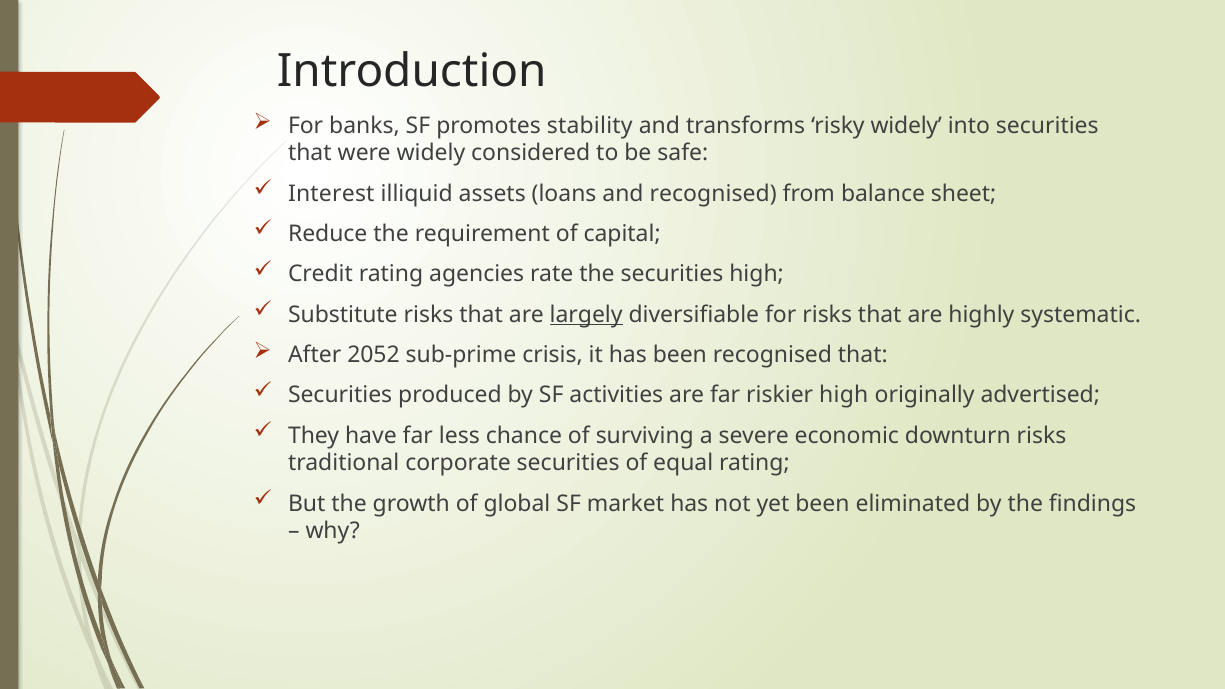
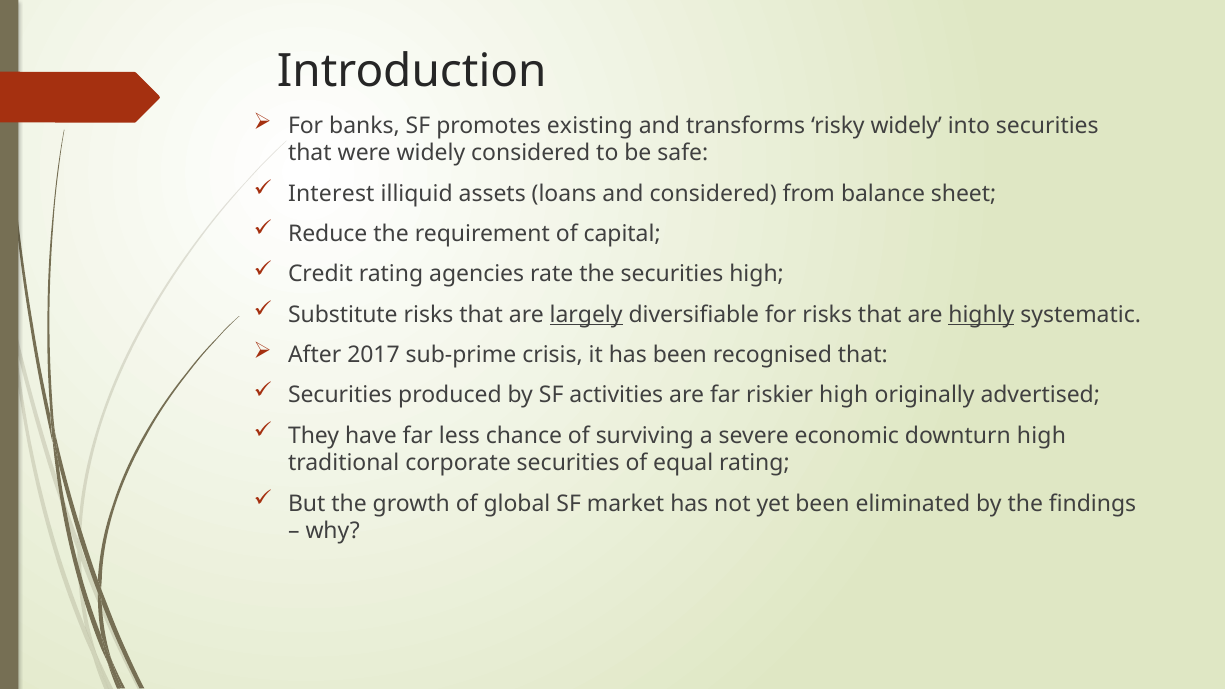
stability: stability -> existing
and recognised: recognised -> considered
highly underline: none -> present
2052: 2052 -> 2017
downturn risks: risks -> high
